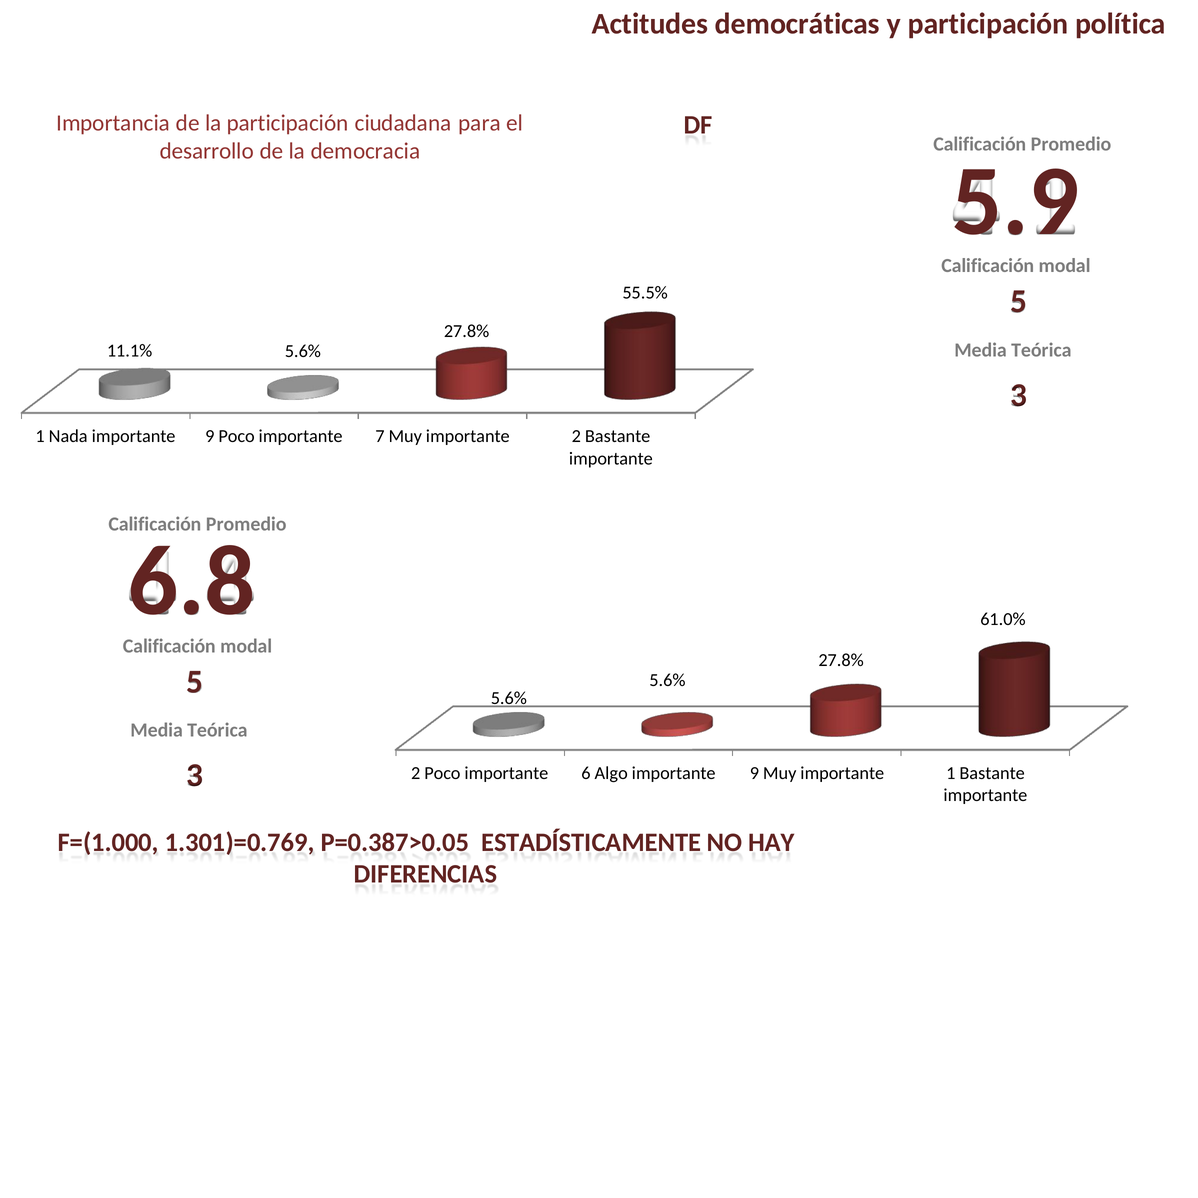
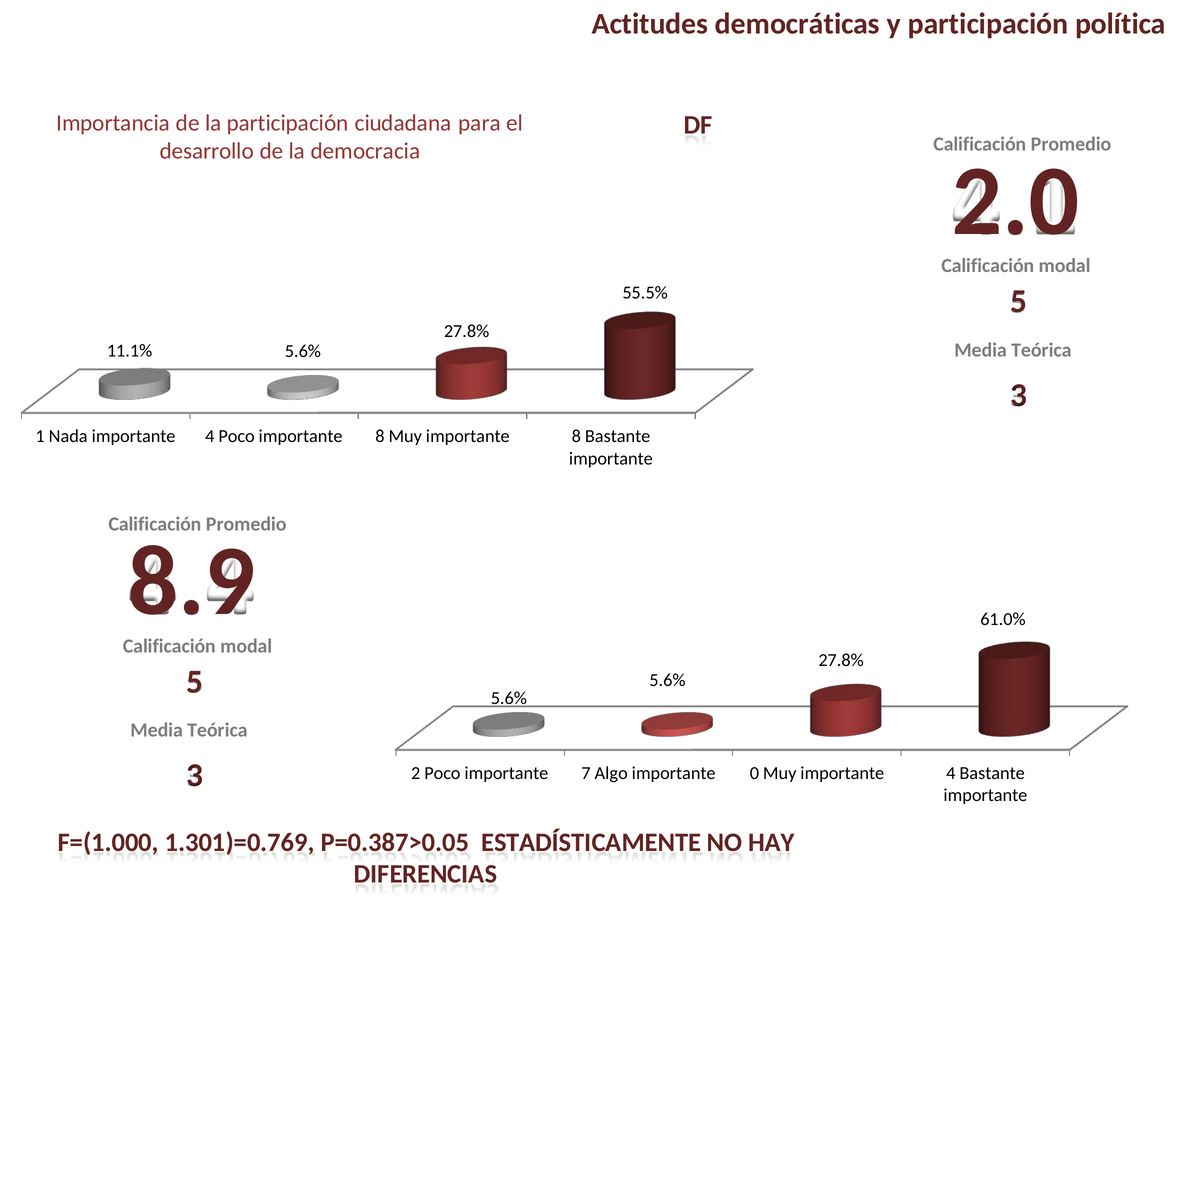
5.9: 5.9 -> 2.0
Nada importante 9: 9 -> 4
Poco importante 7: 7 -> 8
Muy importante 2: 2 -> 8
6.8: 6.8 -> 8.9
6: 6 -> 7
Algo importante 9: 9 -> 0
Muy importante 1: 1 -> 4
